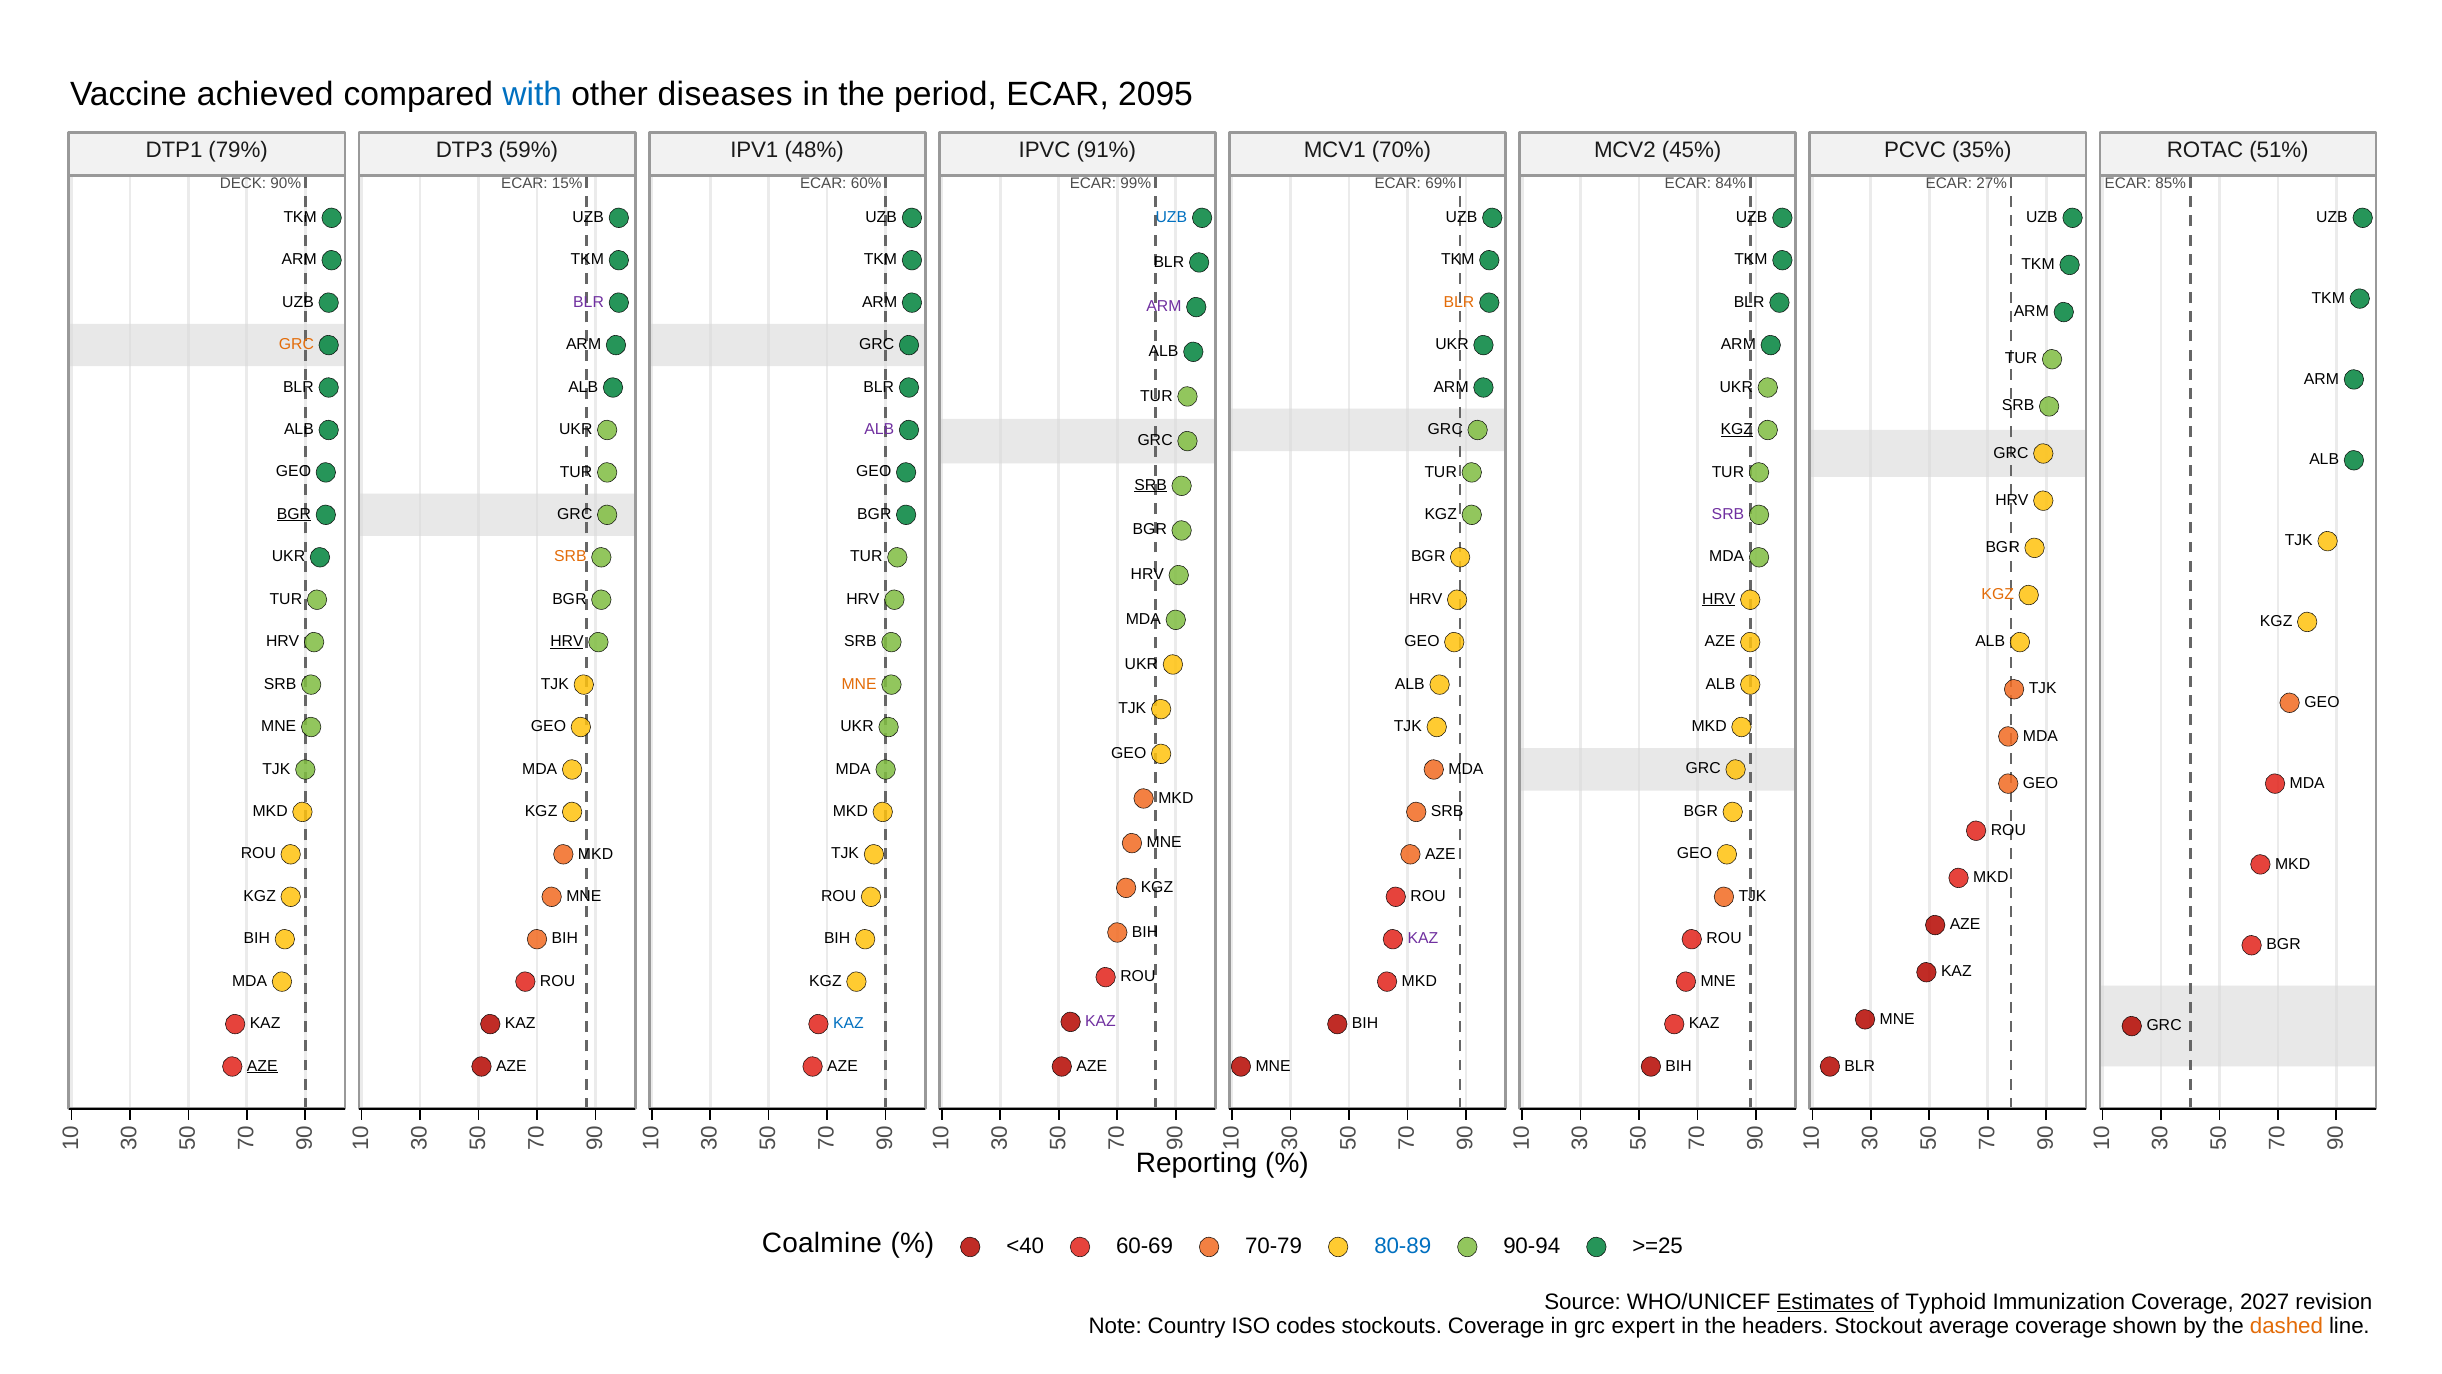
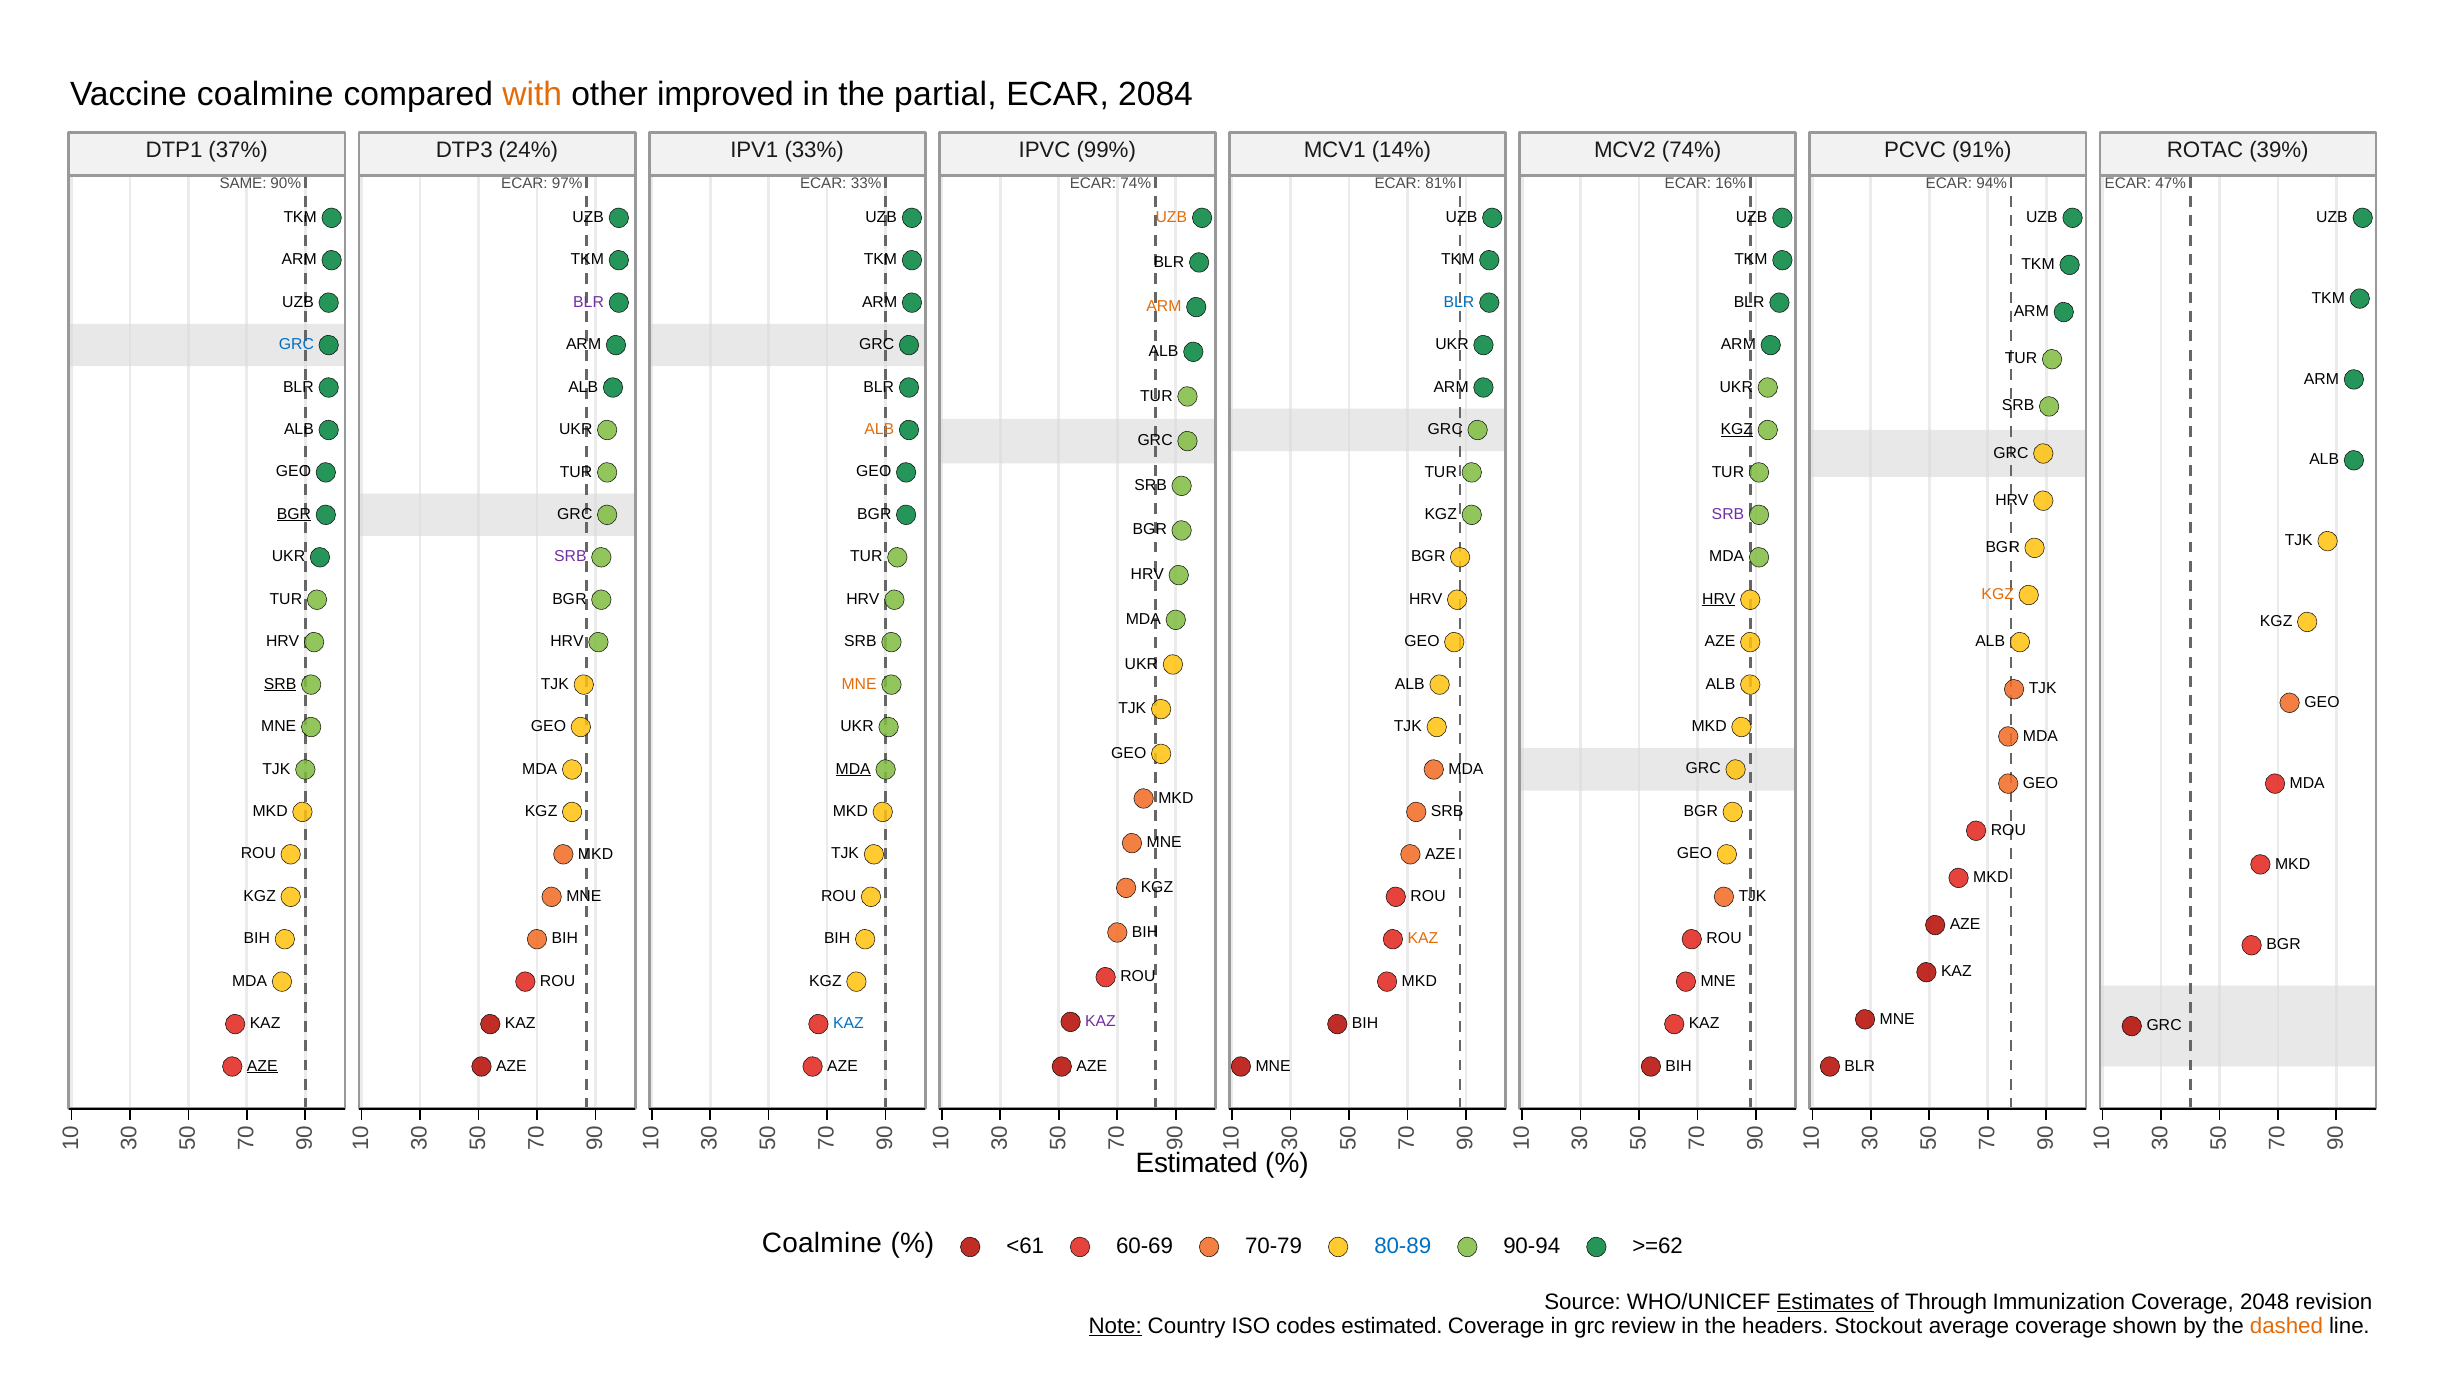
Vaccine achieved: achieved -> coalmine
with colour: blue -> orange
diseases: diseases -> improved
period: period -> partial
2095: 2095 -> 2084
79%: 79% -> 37%
59%: 59% -> 24%
IPV1 48%: 48% -> 33%
91%: 91% -> 99%
70%: 70% -> 14%
MCV2 45%: 45% -> 74%
35%: 35% -> 91%
51%: 51% -> 39%
DECK: DECK -> SAME
15%: 15% -> 97%
ECAR 60%: 60% -> 33%
ECAR 99%: 99% -> 74%
69%: 69% -> 81%
84%: 84% -> 16%
27%: 27% -> 94%
85%: 85% -> 47%
UZB at (1171, 217) colour: blue -> orange
BLR at (1459, 302) colour: orange -> blue
ARM at (1164, 307) colour: purple -> orange
GRC at (296, 344) colour: orange -> blue
ALB at (879, 429) colour: purple -> orange
SRB at (1151, 485) underline: present -> none
SRB at (570, 556) colour: orange -> purple
HRV at (567, 641) underline: present -> none
SRB at (280, 684) underline: none -> present
MDA at (853, 769) underline: none -> present
KAZ at (1423, 938) colour: purple -> orange
Reporting at (1197, 1163): Reporting -> Estimated
<40: <40 -> <61
>=25: >=25 -> >=62
Typhoid: Typhoid -> Through
2027: 2027 -> 2048
Note underline: none -> present
codes stockouts: stockouts -> estimated
expert: expert -> review
